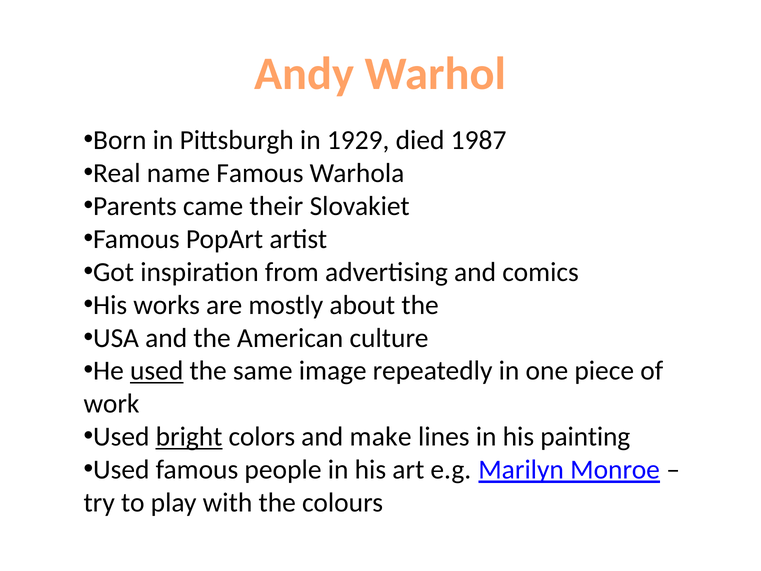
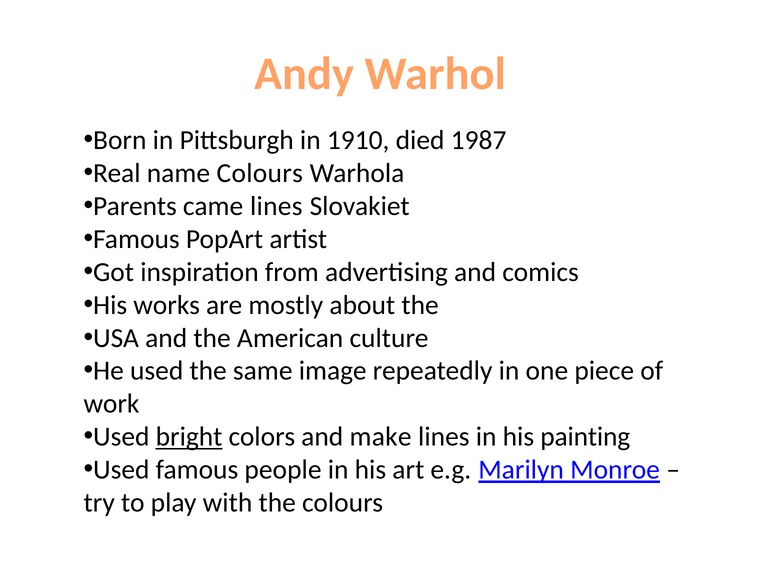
1929: 1929 -> 1910
name Famous: Famous -> Colours
came their: their -> lines
used at (157, 371) underline: present -> none
